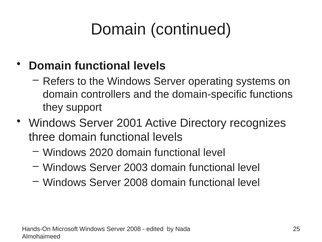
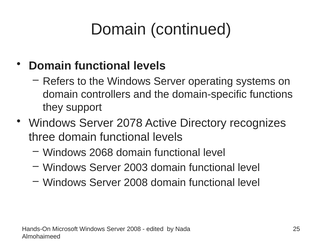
2001: 2001 -> 2078
2020: 2020 -> 2068
